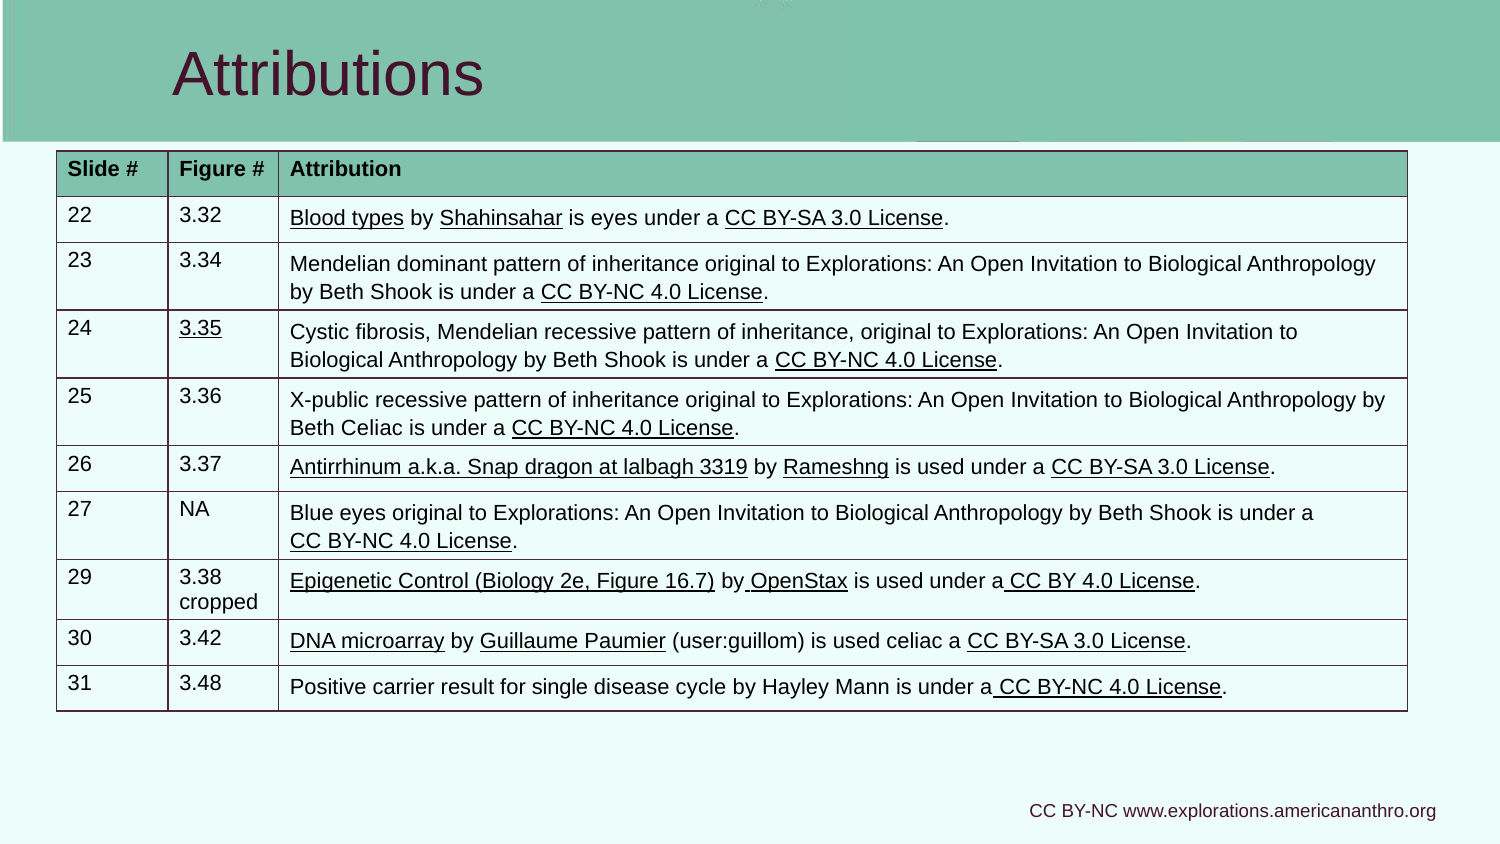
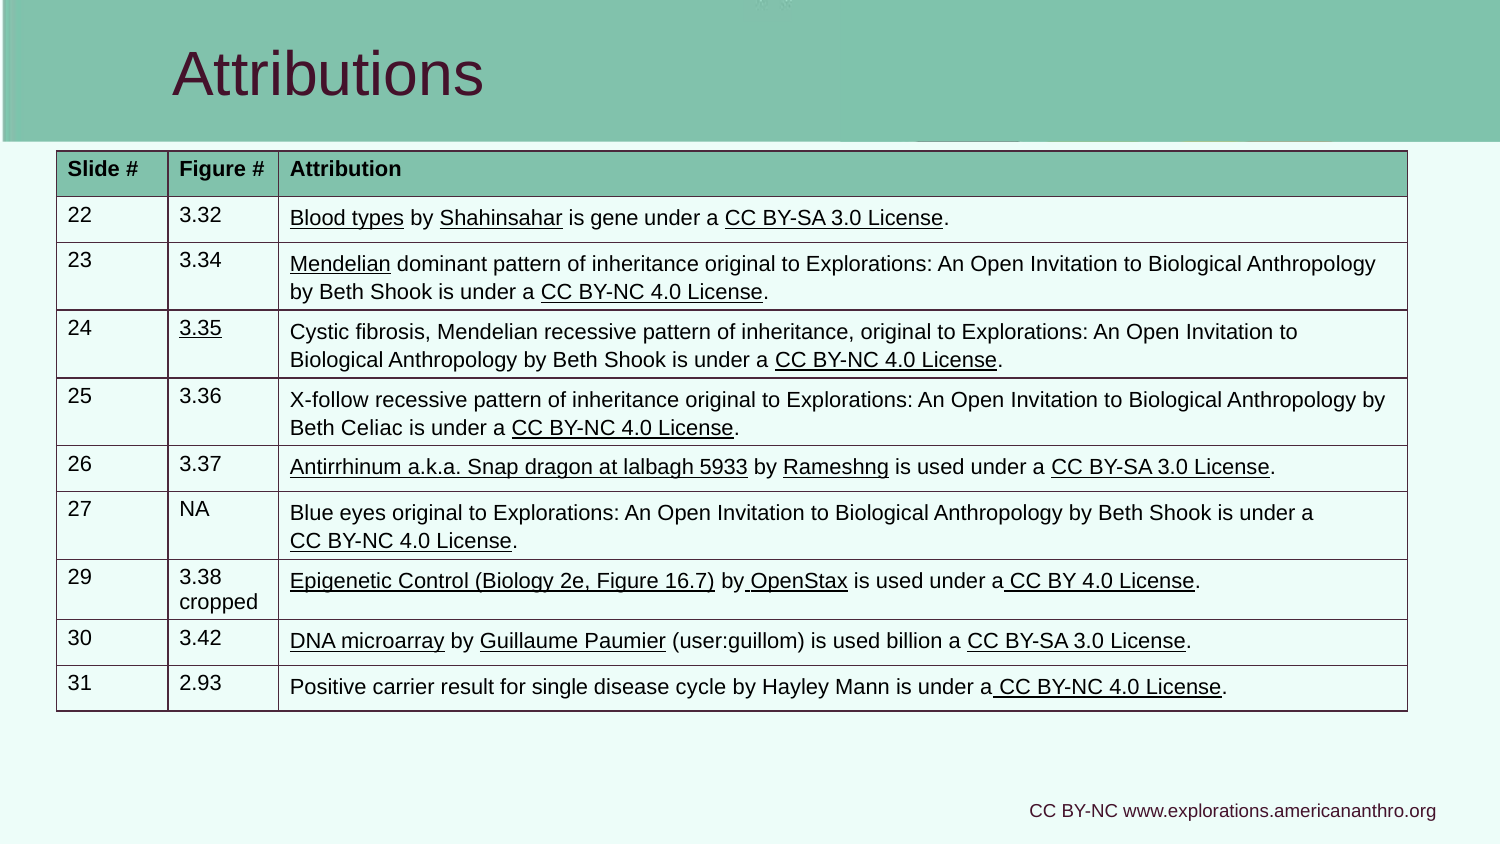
is eyes: eyes -> gene
Mendelian at (340, 264) underline: none -> present
X-public: X-public -> X-follow
3319: 3319 -> 5933
used celiac: celiac -> billion
3.48: 3.48 -> 2.93
